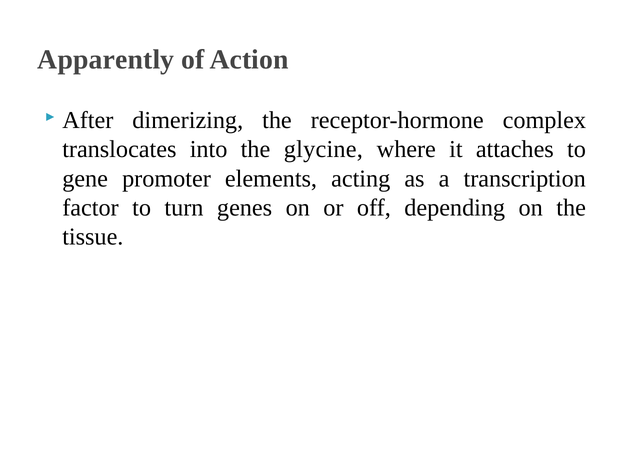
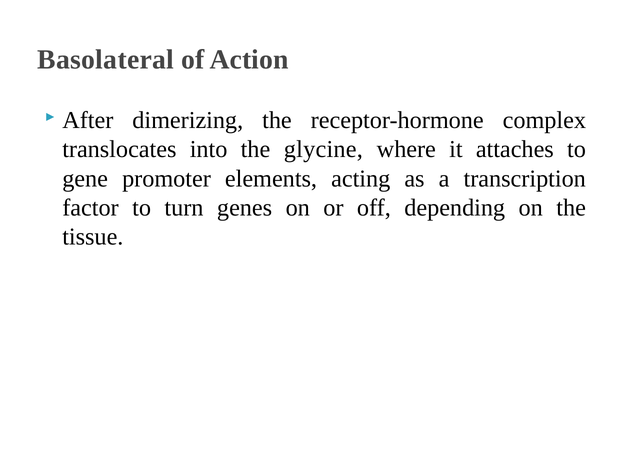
Apparently: Apparently -> Basolateral
